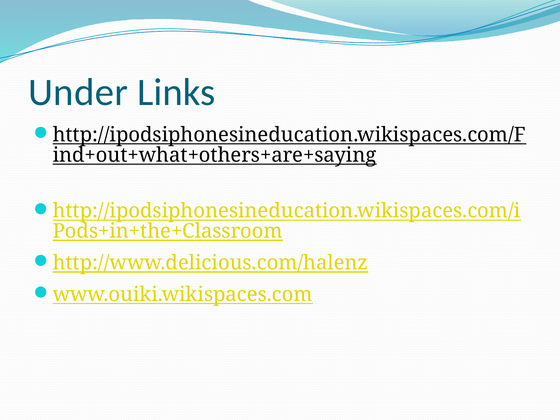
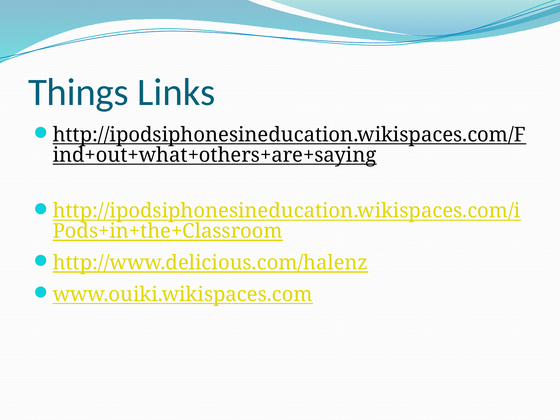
Under: Under -> Things
